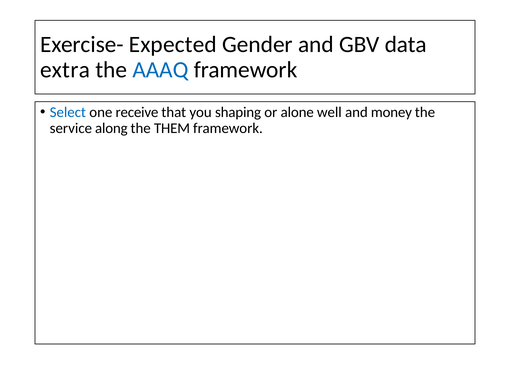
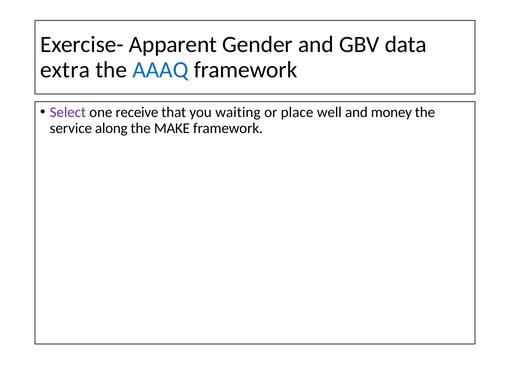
Expected: Expected -> Apparent
Select colour: blue -> purple
shaping: shaping -> waiting
alone: alone -> place
THEM: THEM -> MAKE
